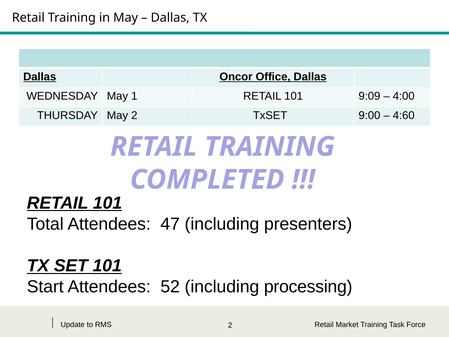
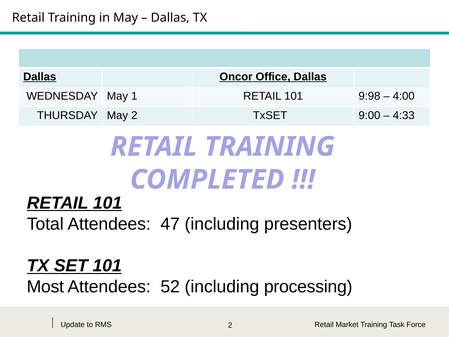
9:09: 9:09 -> 9:98
4:60: 4:60 -> 4:33
Start: Start -> Most
